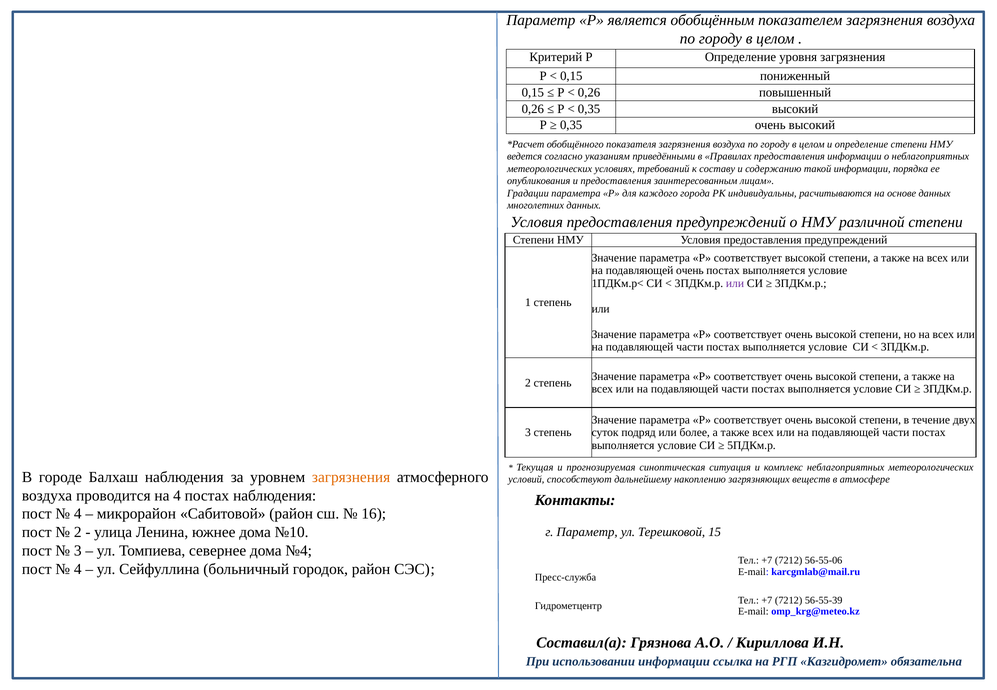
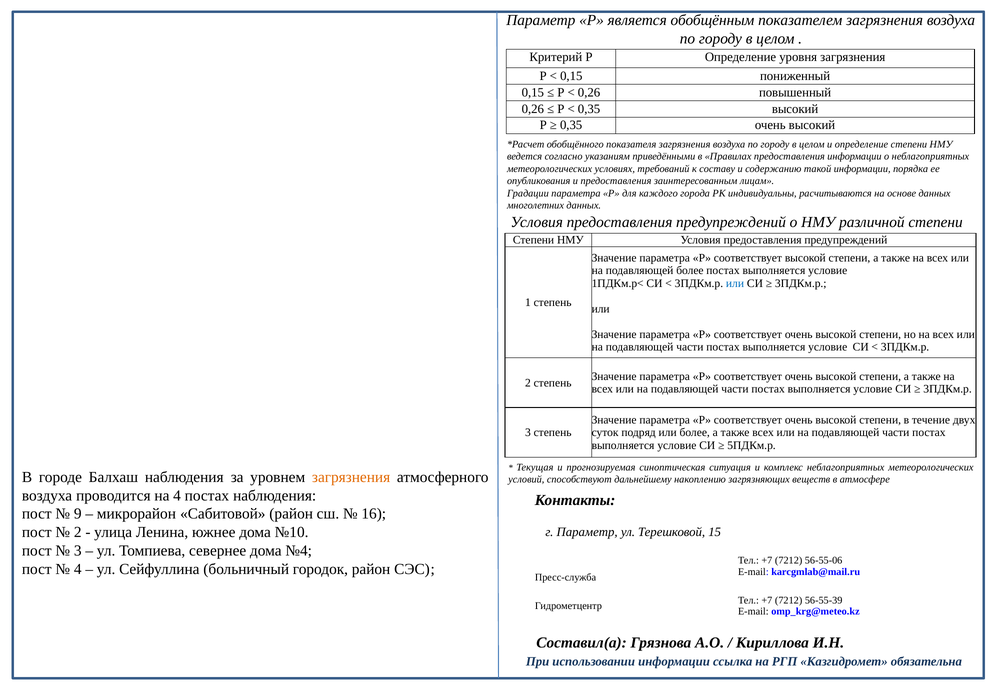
подавляющей очень: очень -> более
или at (735, 283) colour: purple -> blue
4 at (78, 514): 4 -> 9
